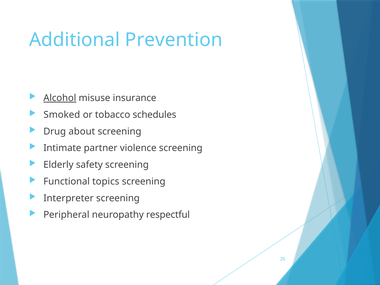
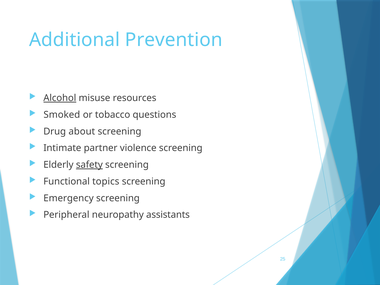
insurance: insurance -> resources
schedules: schedules -> questions
safety underline: none -> present
Interpreter: Interpreter -> Emergency
respectful: respectful -> assistants
